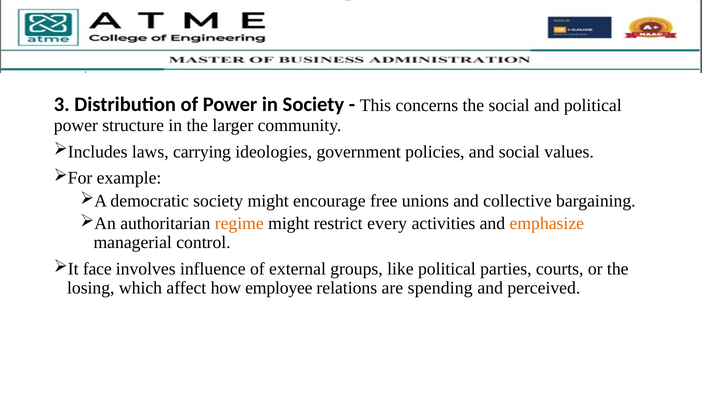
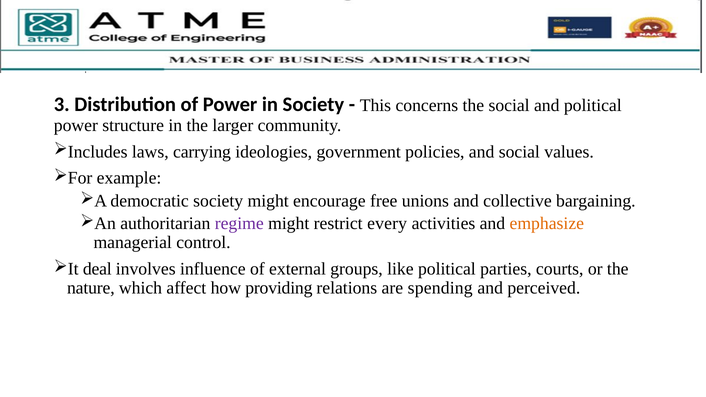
regime colour: orange -> purple
face: face -> deal
losing: losing -> nature
employee: employee -> providing
